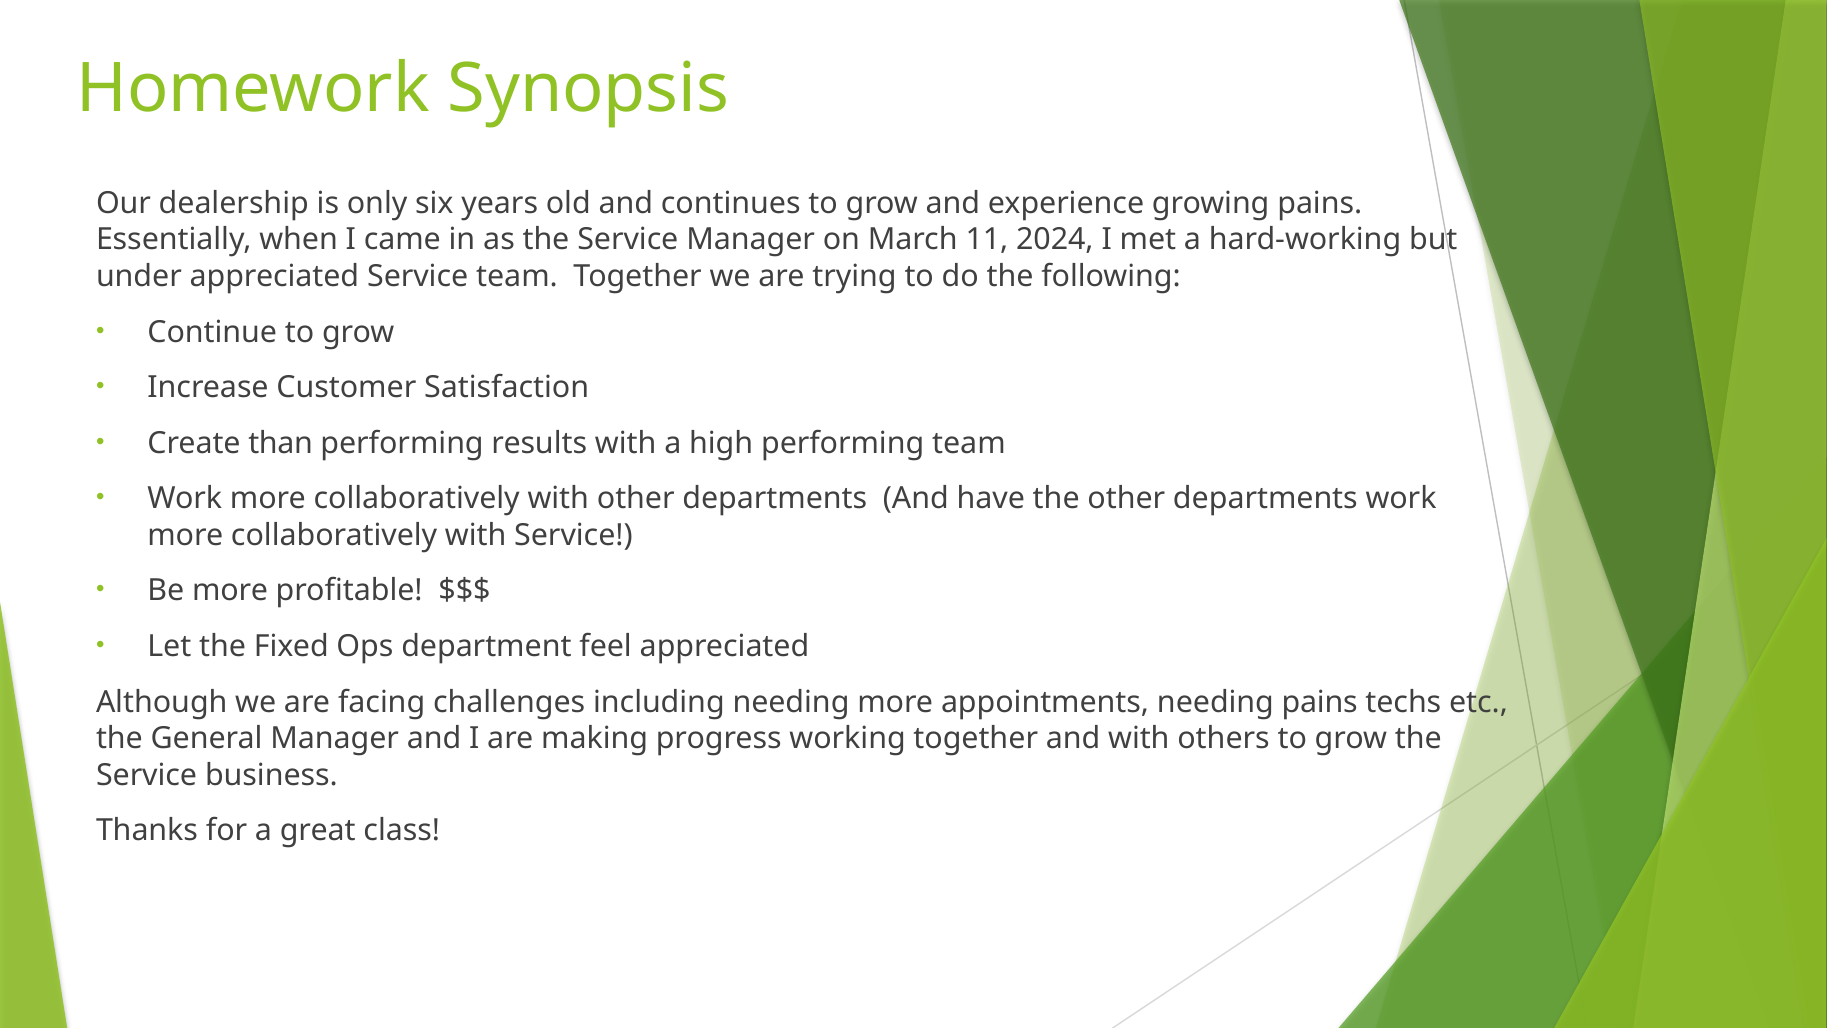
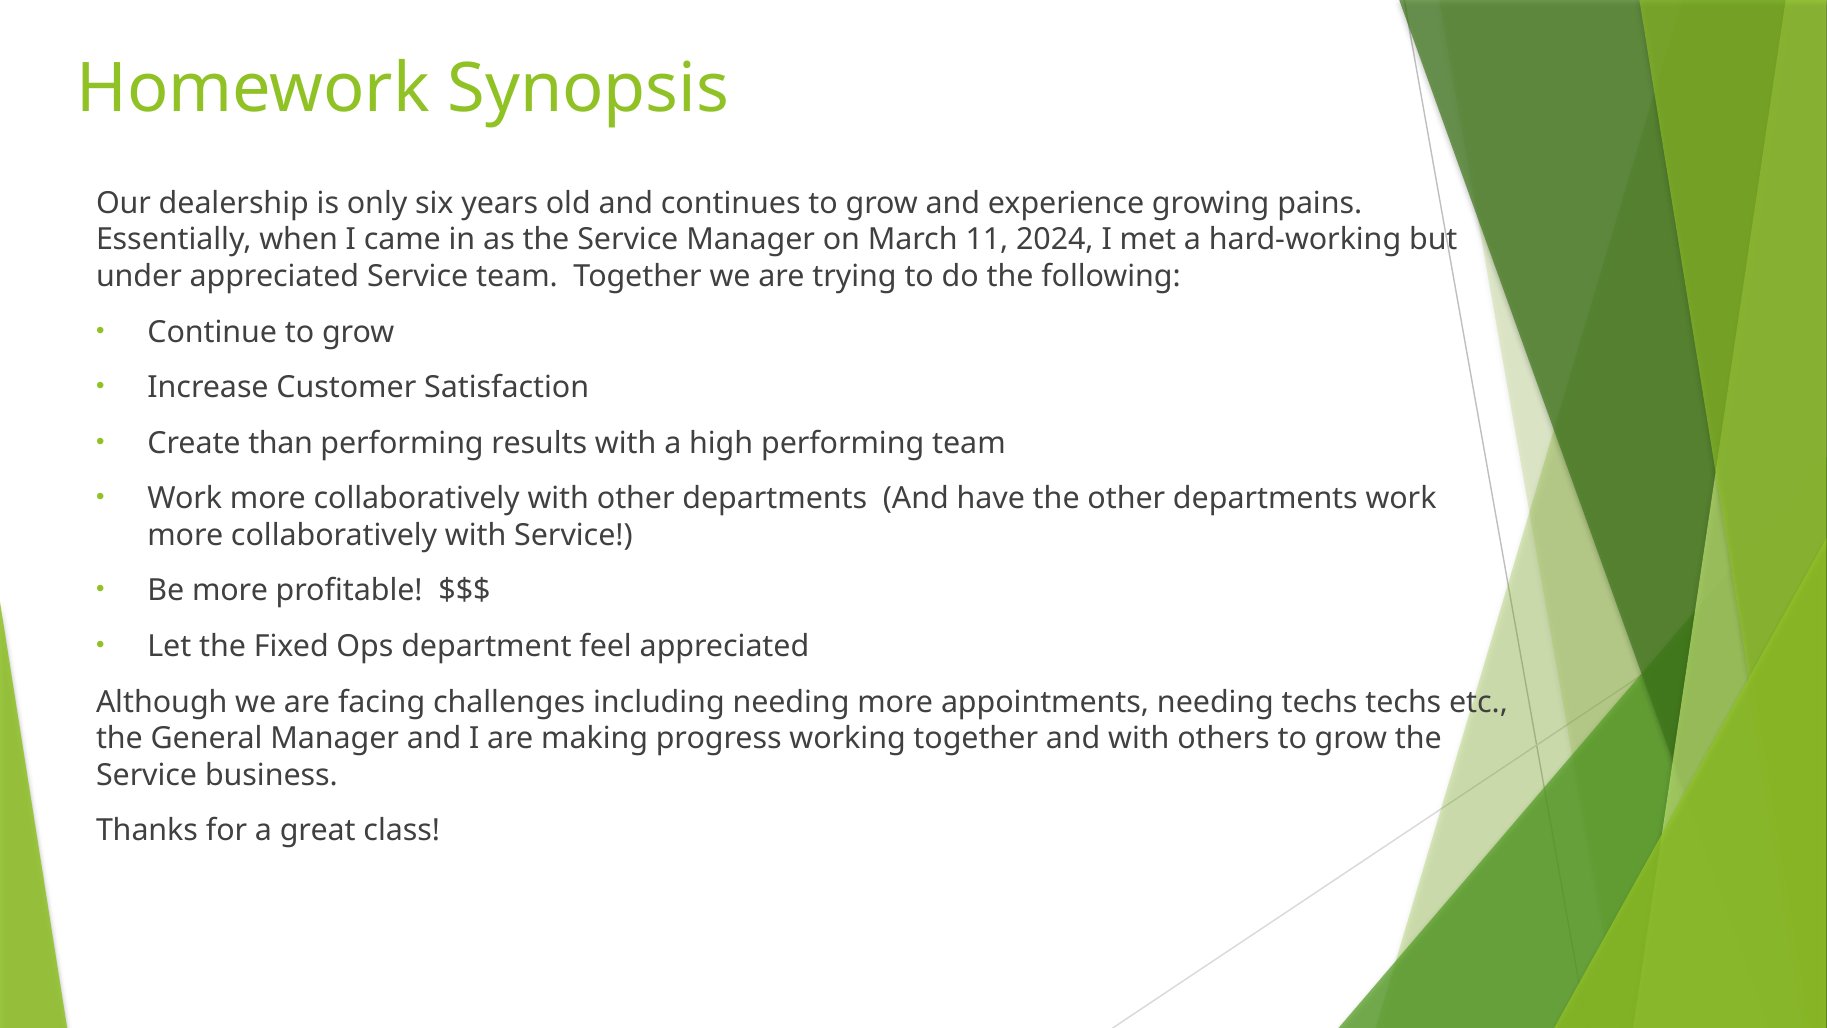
needing pains: pains -> techs
